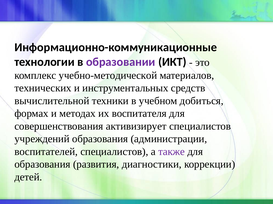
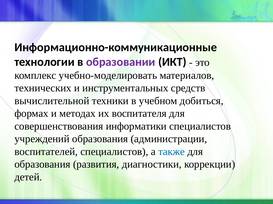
учебно-методической: учебно-методической -> учебно-моделировать
активизирует: активизирует -> информатики
также colour: purple -> blue
